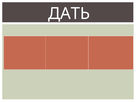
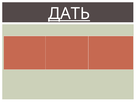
ДАТЬ underline: none -> present
